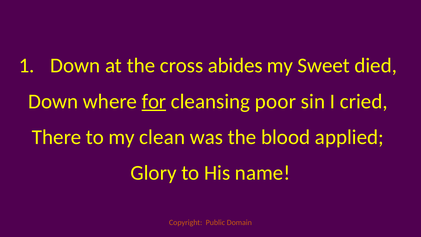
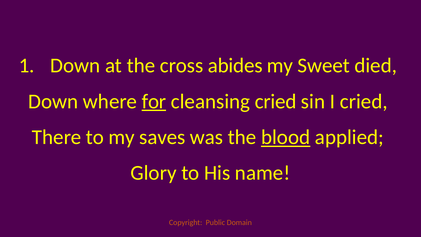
cleansing poor: poor -> cried
clean: clean -> saves
blood underline: none -> present
